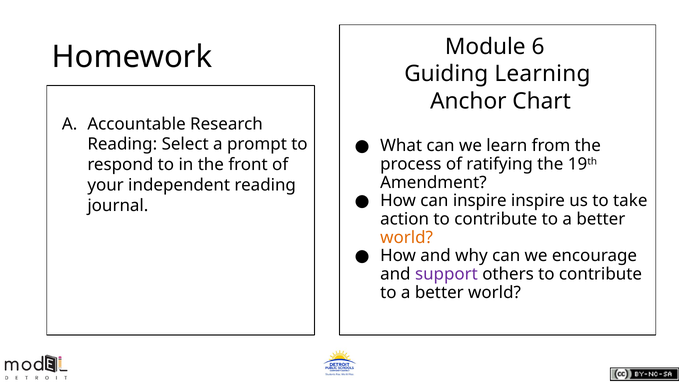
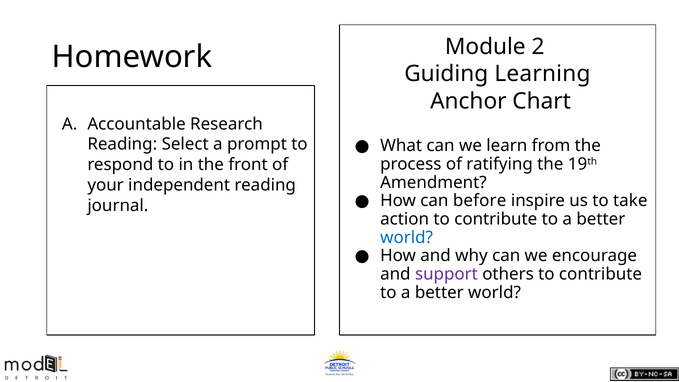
6: 6 -> 2
can inspire: inspire -> before
world at (407, 237) colour: orange -> blue
